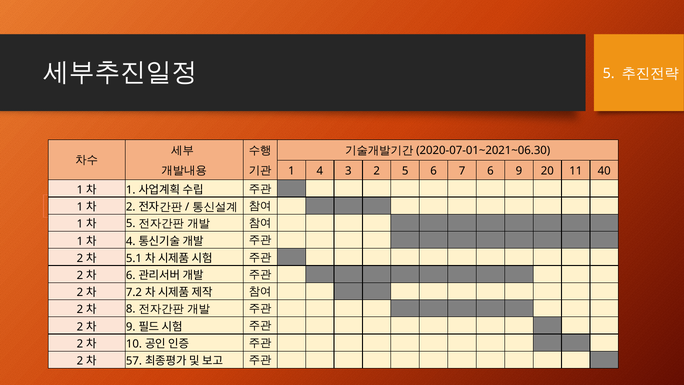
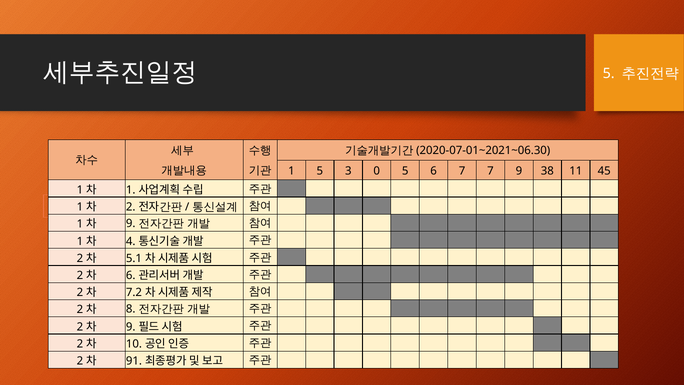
1 4: 4 -> 5
3 2: 2 -> 0
7 6: 6 -> 7
20: 20 -> 38
40: 40 -> 45
5 at (131, 223): 5 -> 9
57: 57 -> 91
